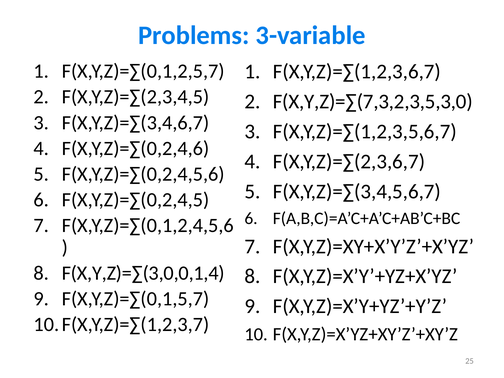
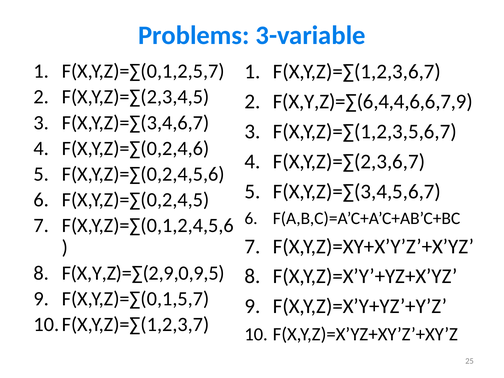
F(X,Y,Z)=∑(7,3,2,3,5,3,0: F(X,Y,Z)=∑(7,3,2,3,5,3,0 -> F(X,Y,Z)=∑(6,4,4,6,6,7,9
F(X,Y,Z)=∑(3,0,0,1,4: F(X,Y,Z)=∑(3,0,0,1,4 -> F(X,Y,Z)=∑(2,9,0,9,5
